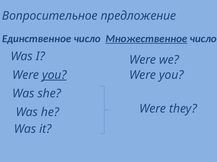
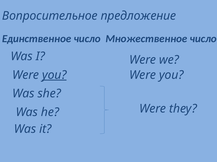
Множественное underline: present -> none
